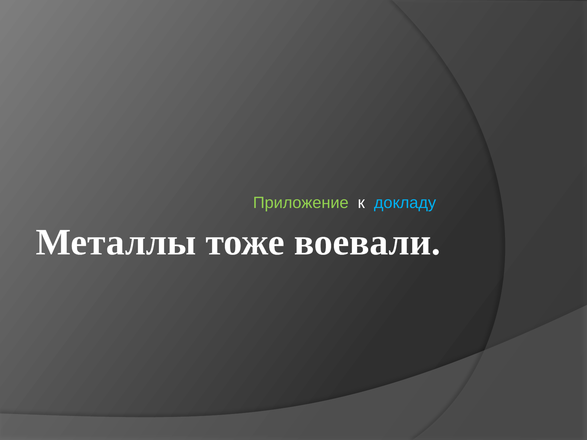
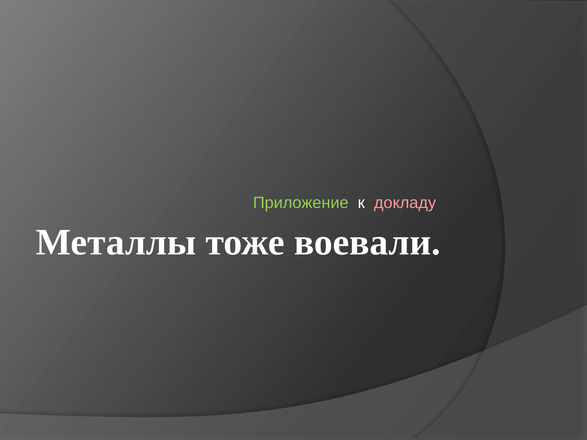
докладу colour: light blue -> pink
